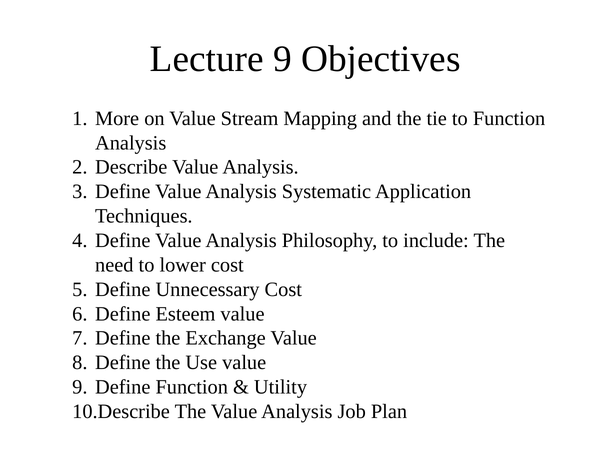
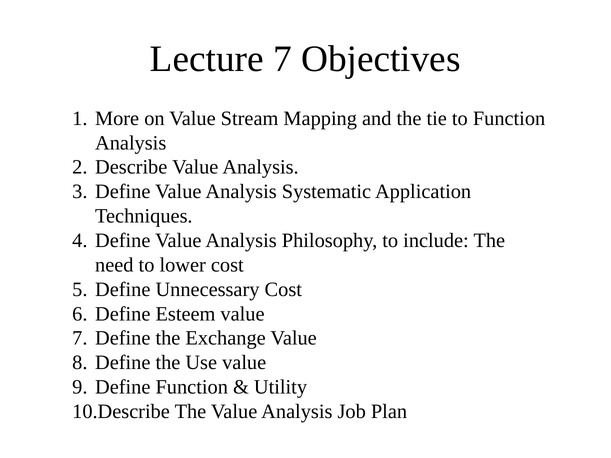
Lecture 9: 9 -> 7
